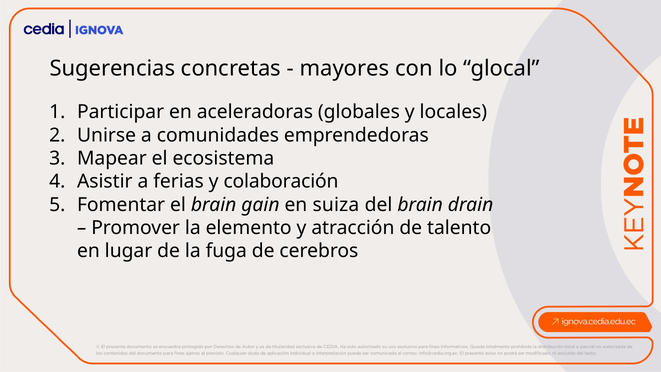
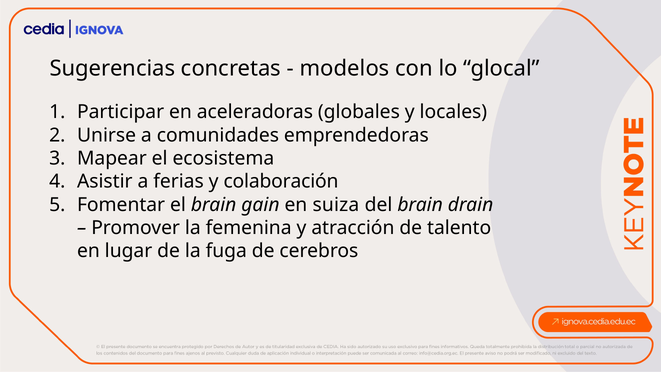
mayores: mayores -> modelos
elemento: elemento -> femenina
